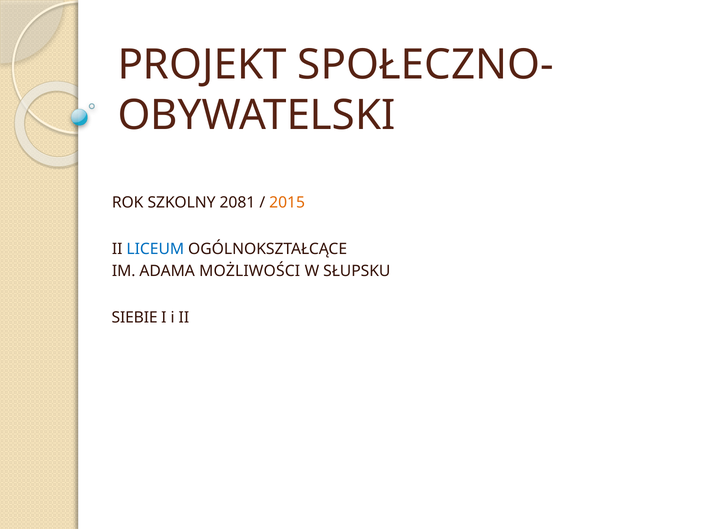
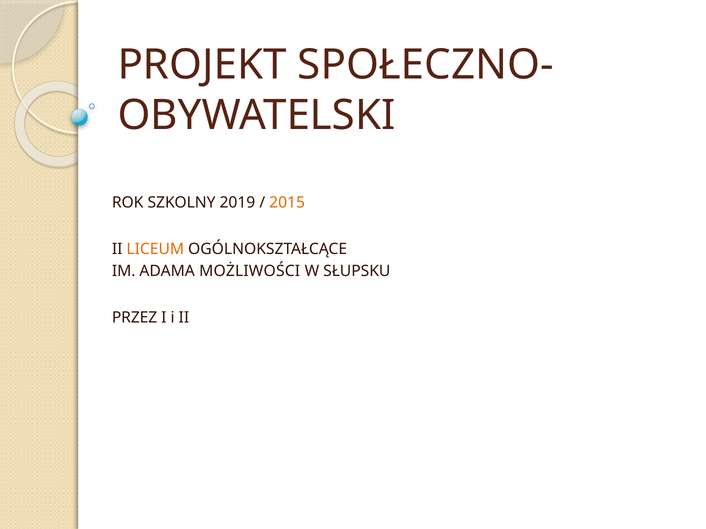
2081: 2081 -> 2019
LICEUM colour: blue -> orange
SIEBIE: SIEBIE -> PRZEZ
